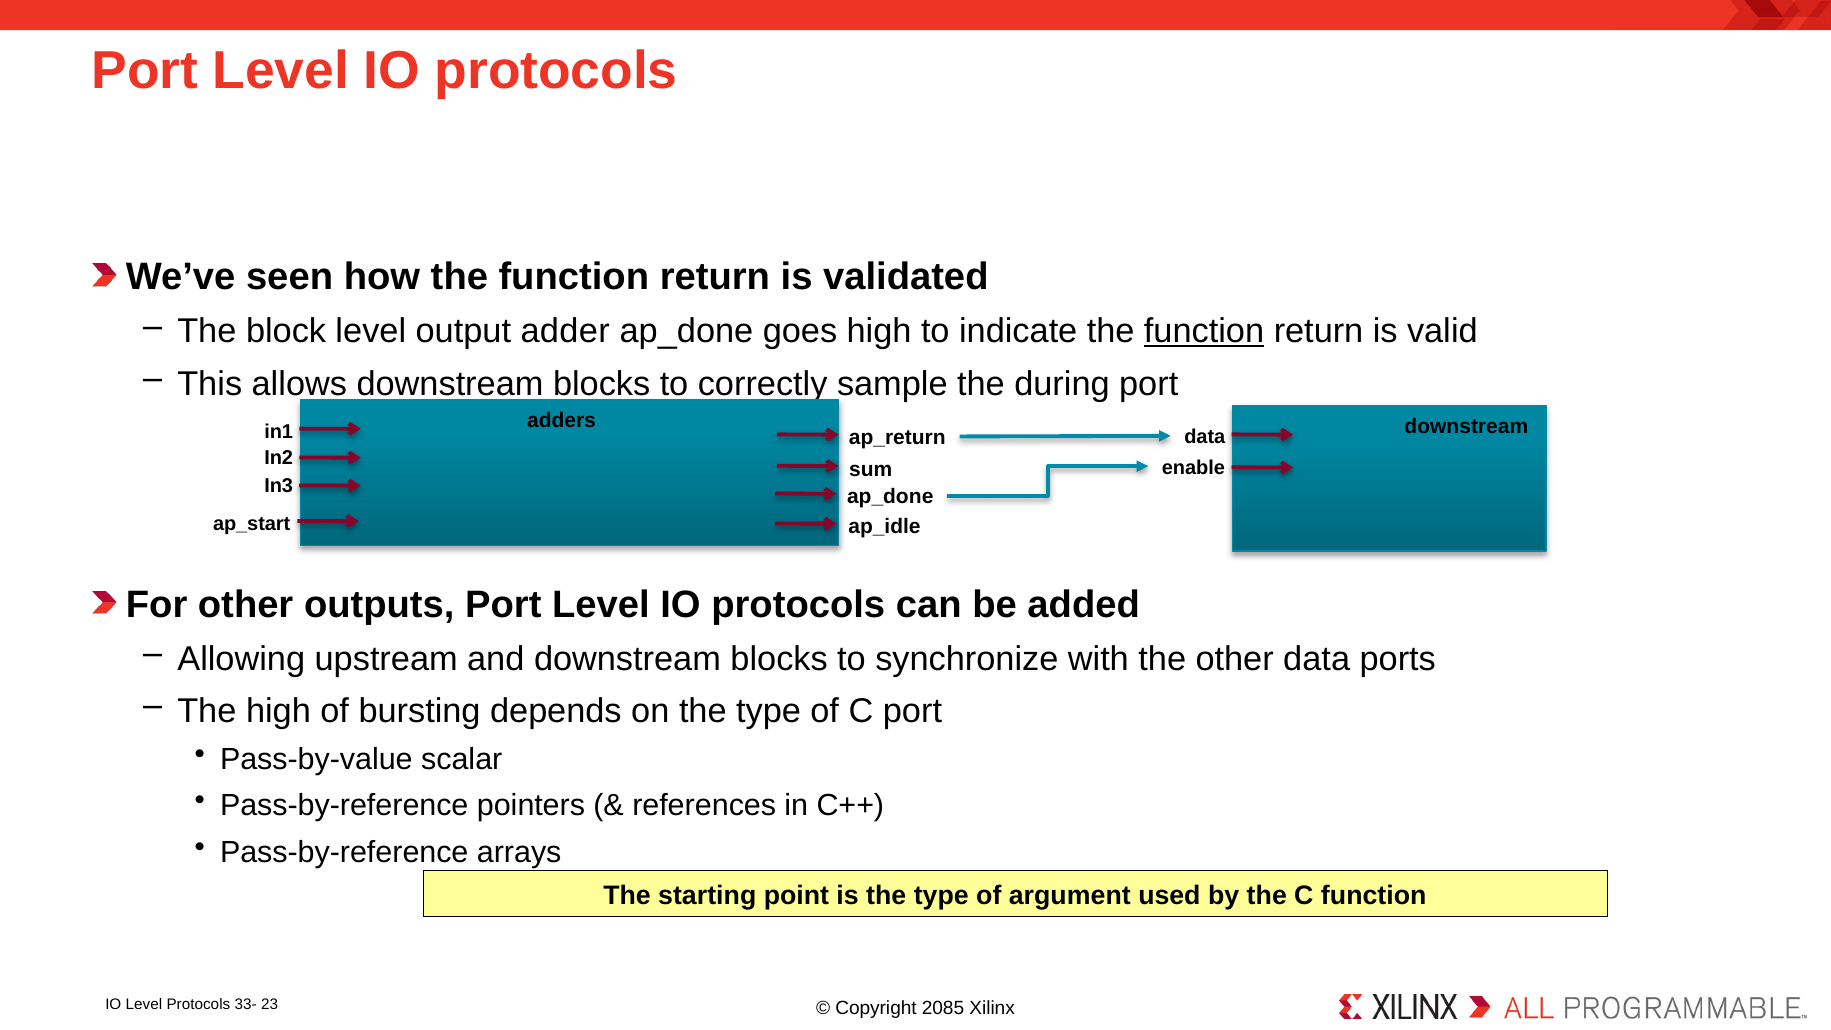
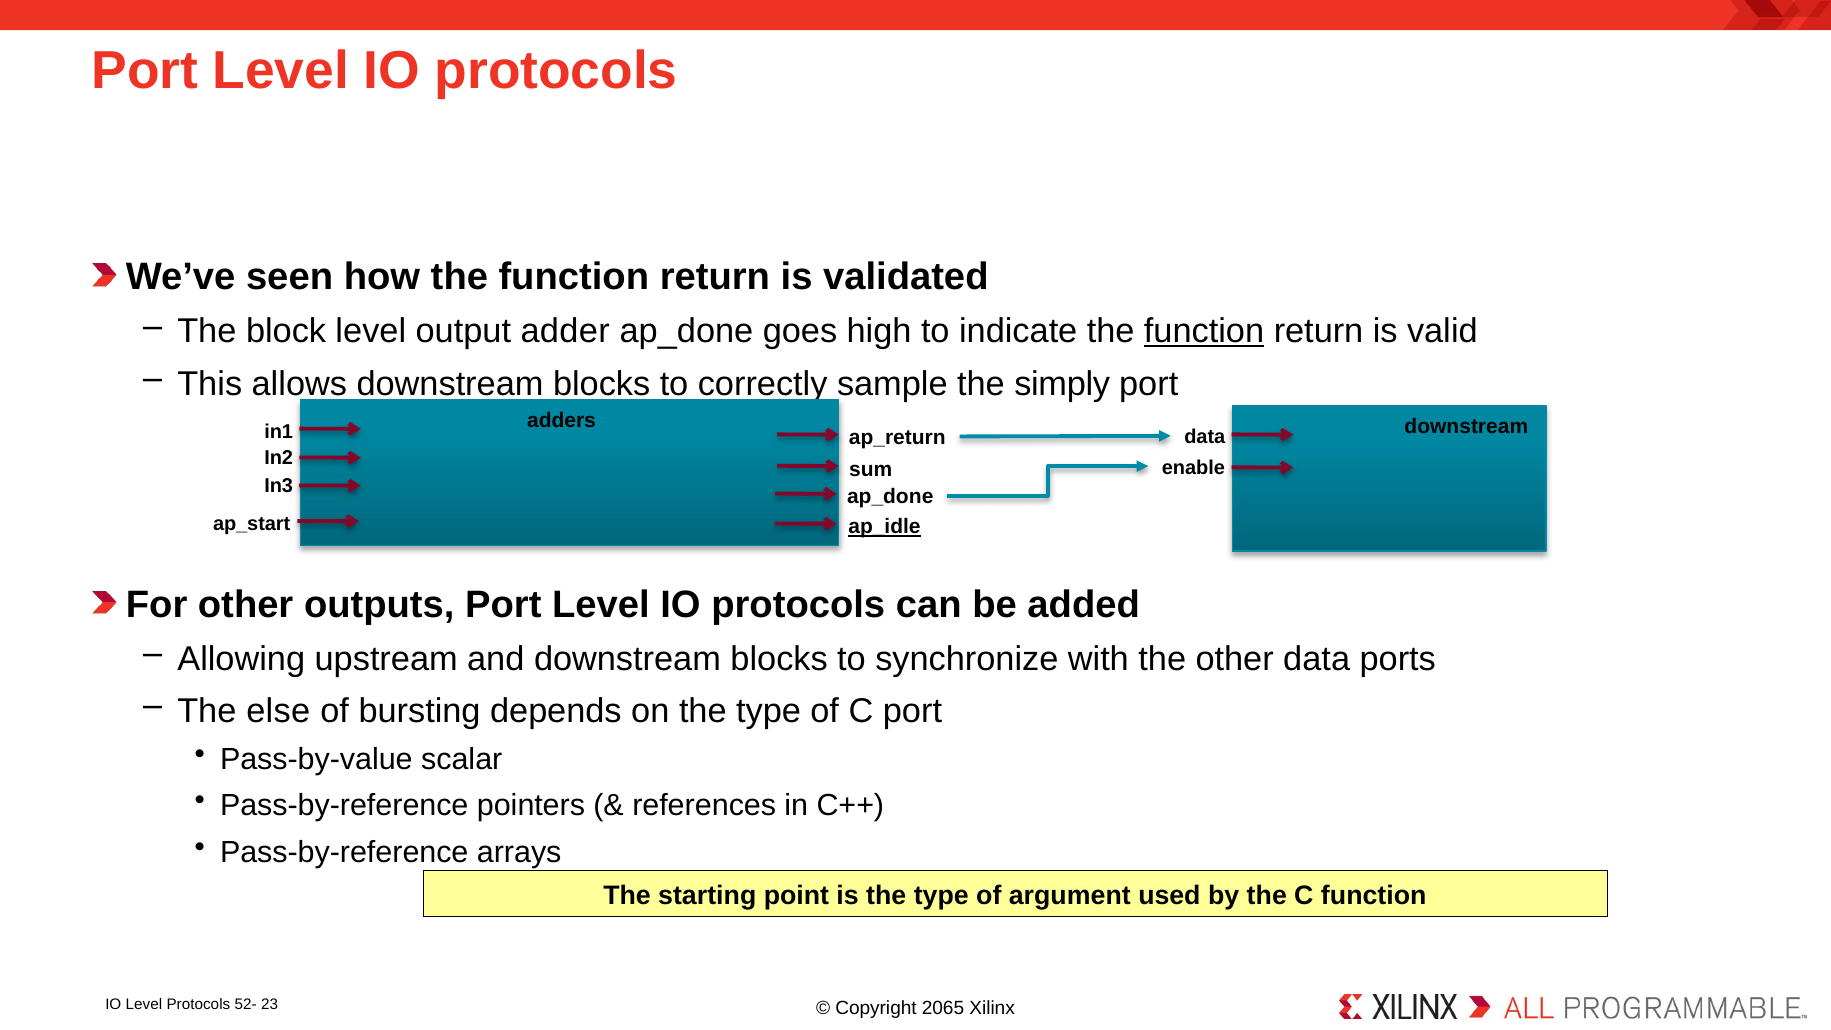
during: during -> simply
ap_idle underline: none -> present
The high: high -> else
33-: 33- -> 52-
2085: 2085 -> 2065
